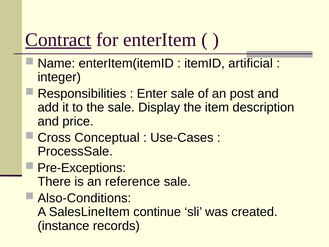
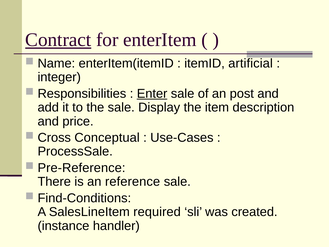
Enter underline: none -> present
Pre-Exceptions: Pre-Exceptions -> Pre-Reference
Also-Conditions: Also-Conditions -> Find-Conditions
continue: continue -> required
records: records -> handler
